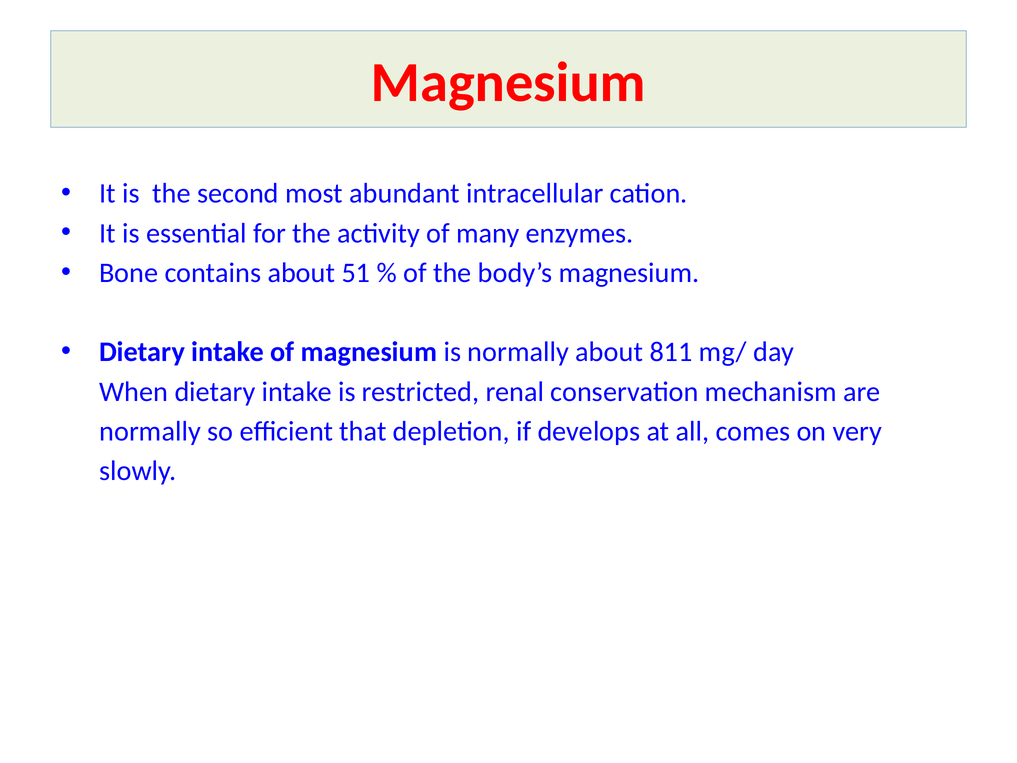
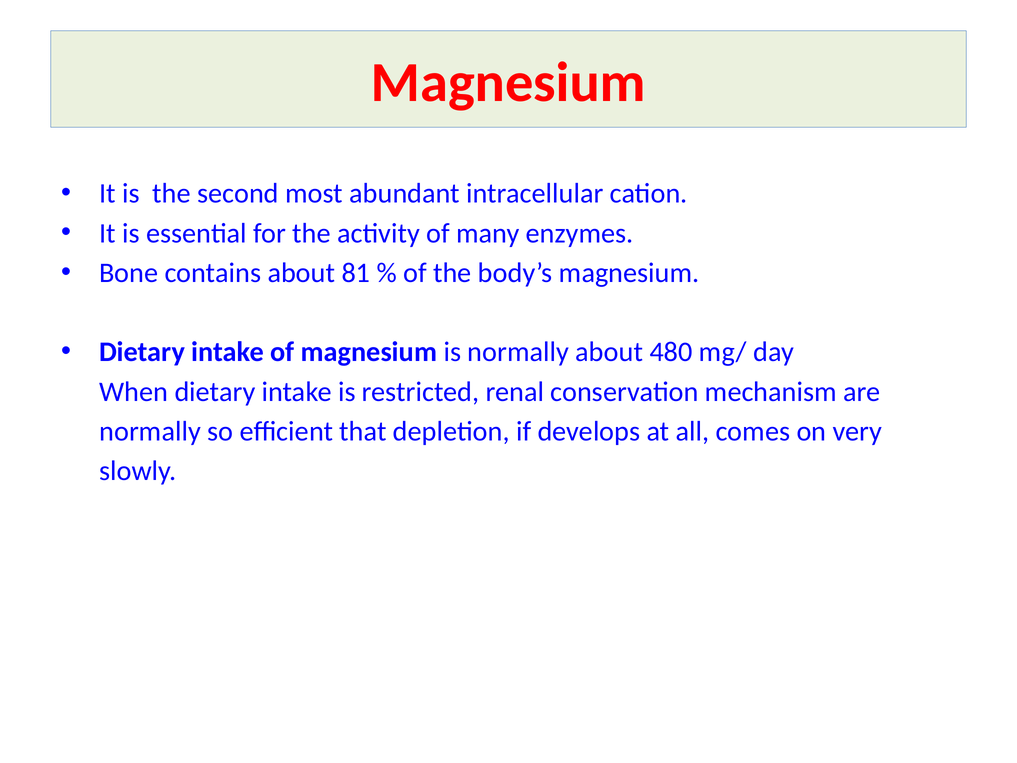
51: 51 -> 81
811: 811 -> 480
